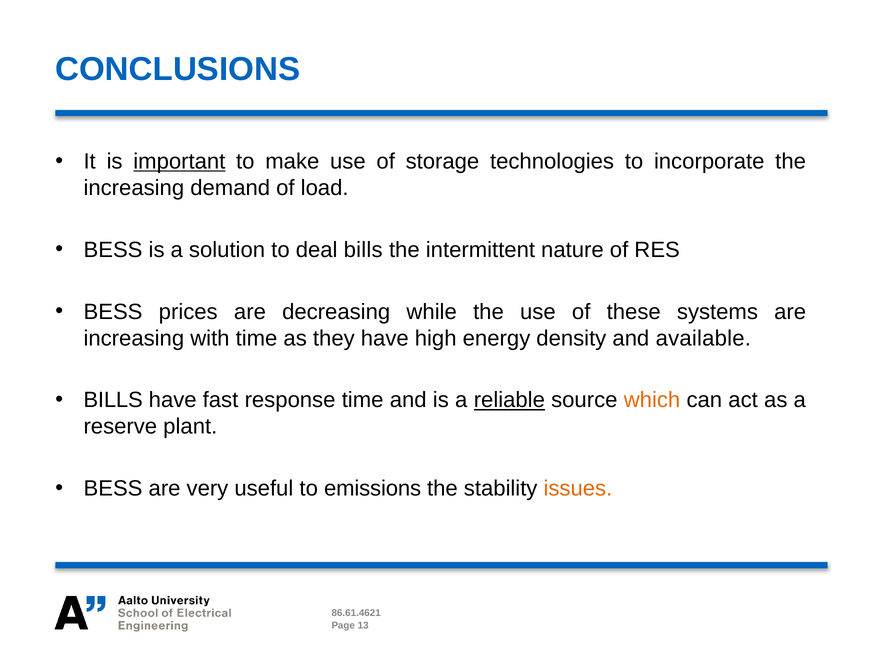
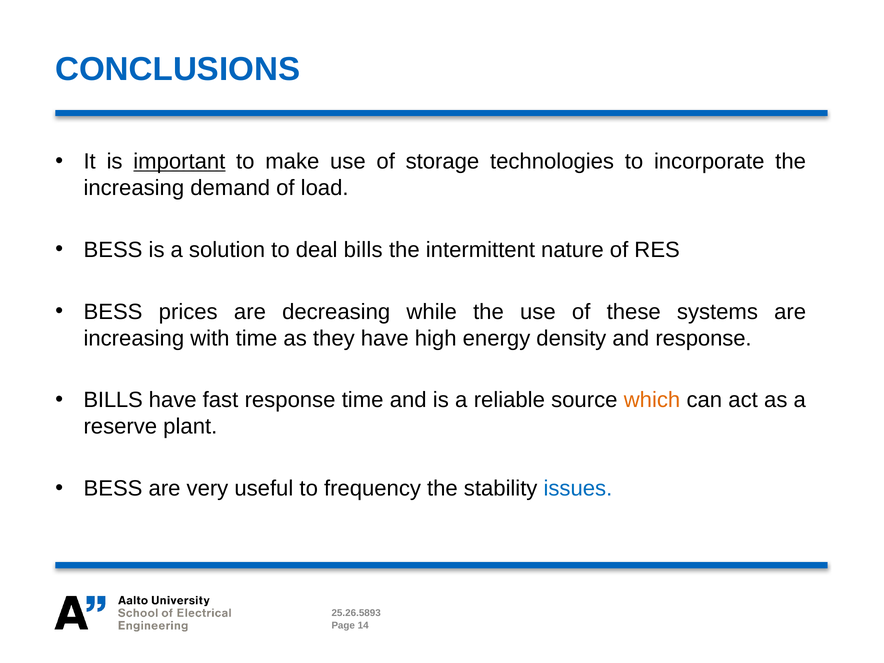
and available: available -> response
reliable underline: present -> none
emissions: emissions -> frequency
issues colour: orange -> blue
86.61.4621: 86.61.4621 -> 25.26.5893
13: 13 -> 14
